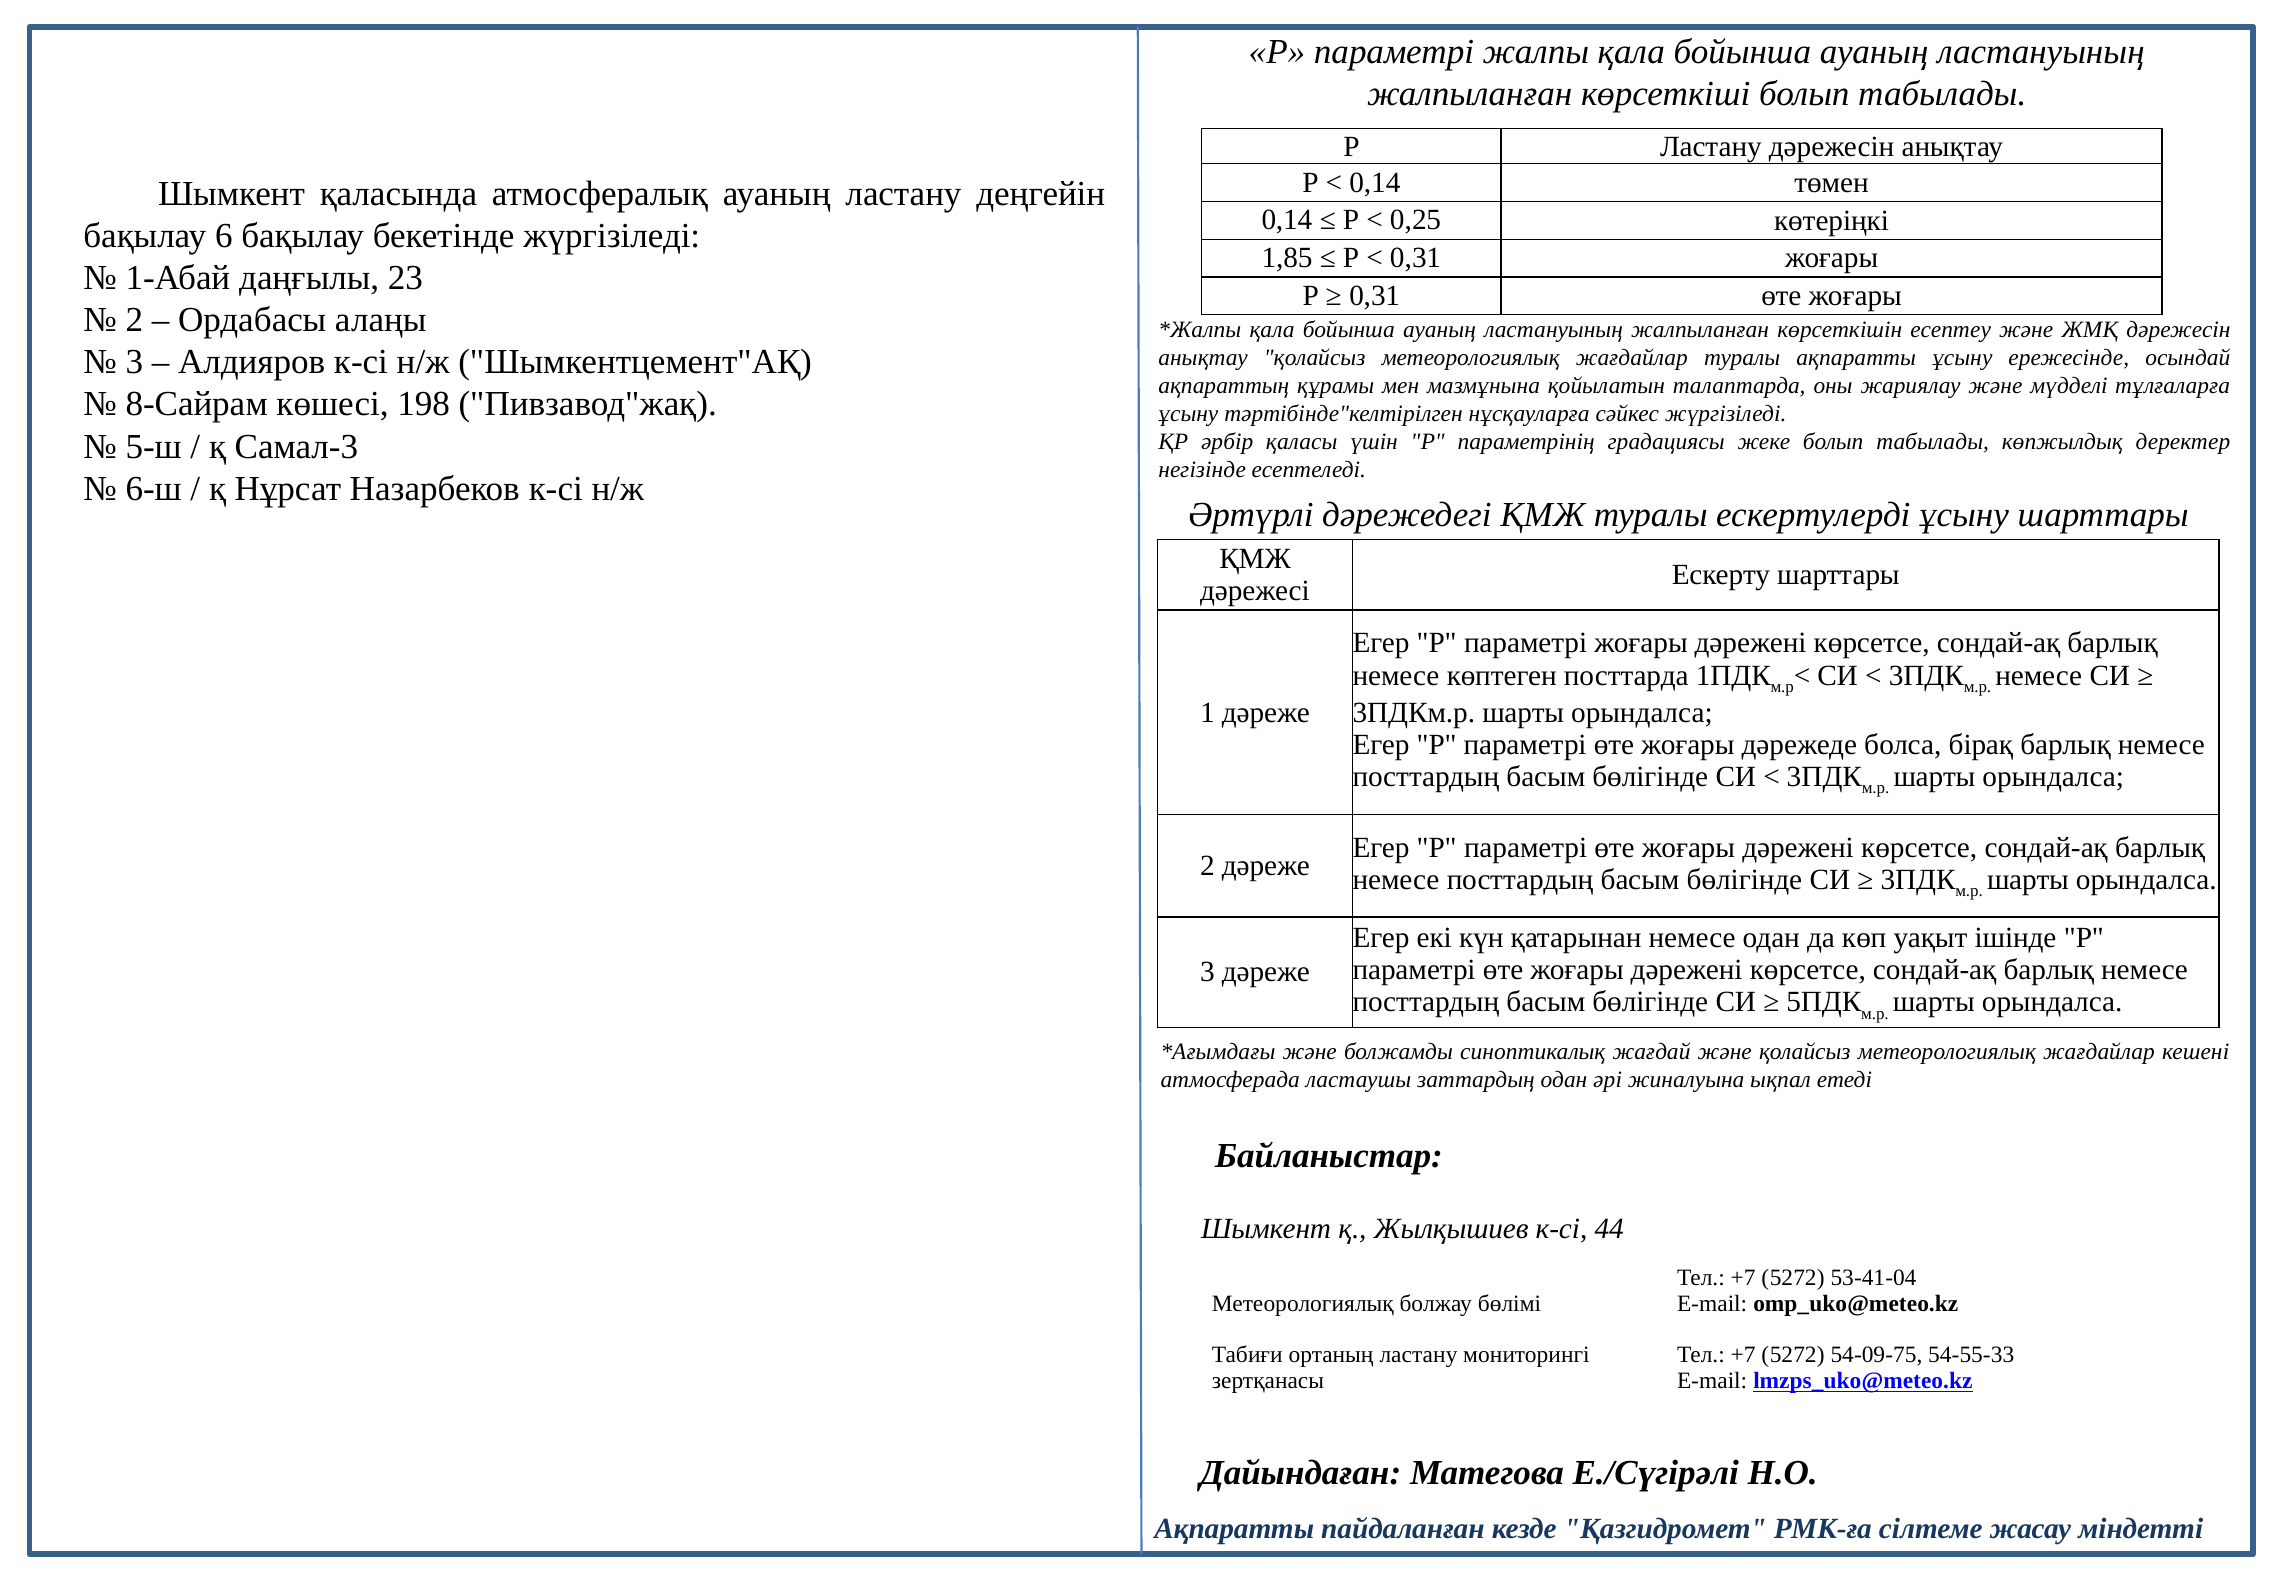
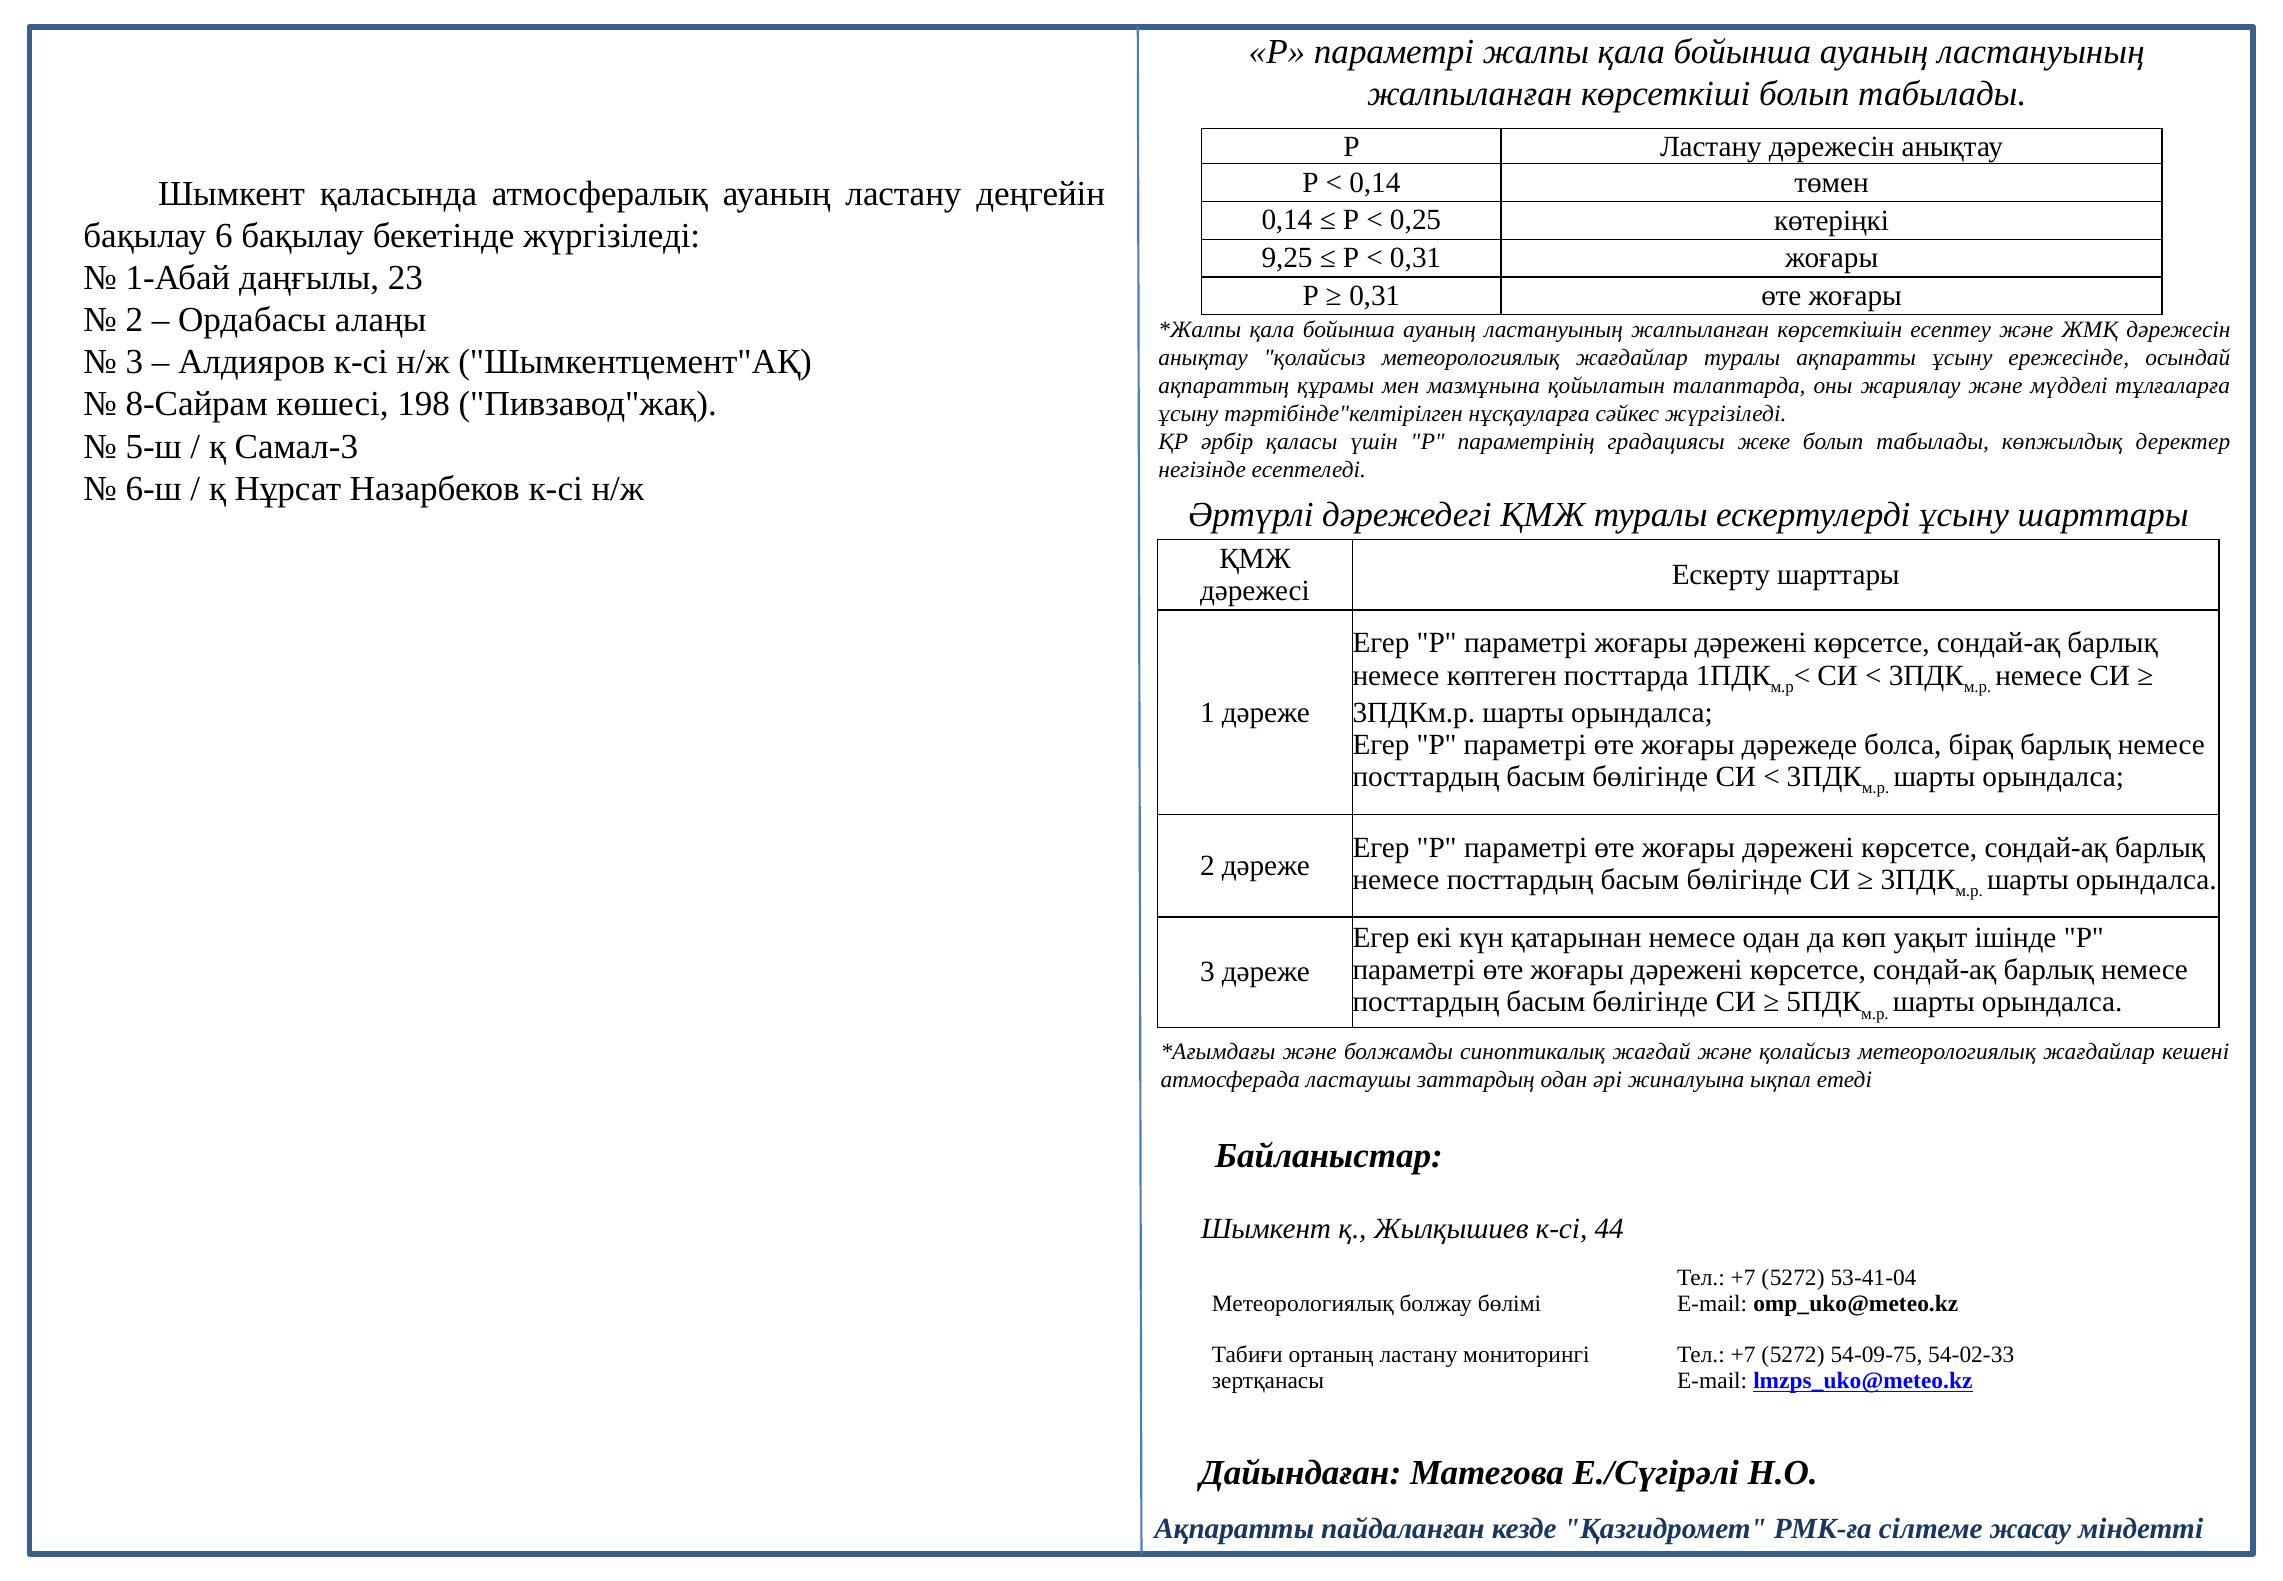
1,85: 1,85 -> 9,25
54-55-33: 54-55-33 -> 54-02-33
